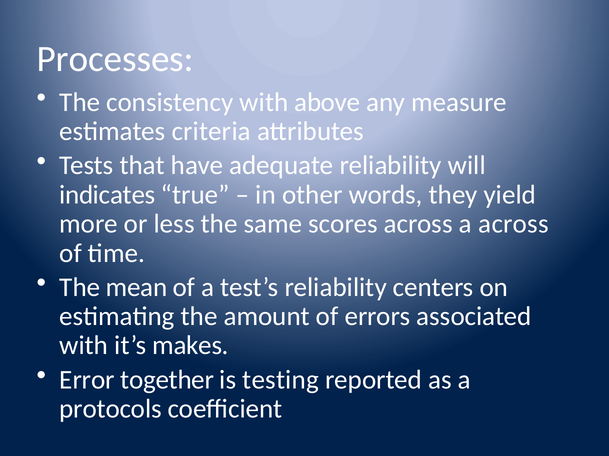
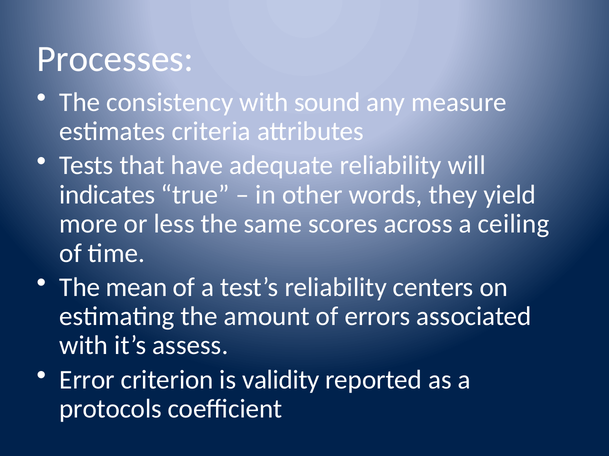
above: above -> sound
a across: across -> ceiling
makes: makes -> assess
together: together -> criterion
testing: testing -> validity
